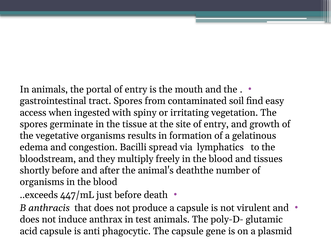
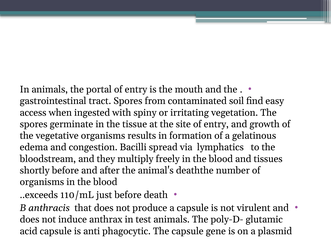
447/mL: 447/mL -> 110/mL
